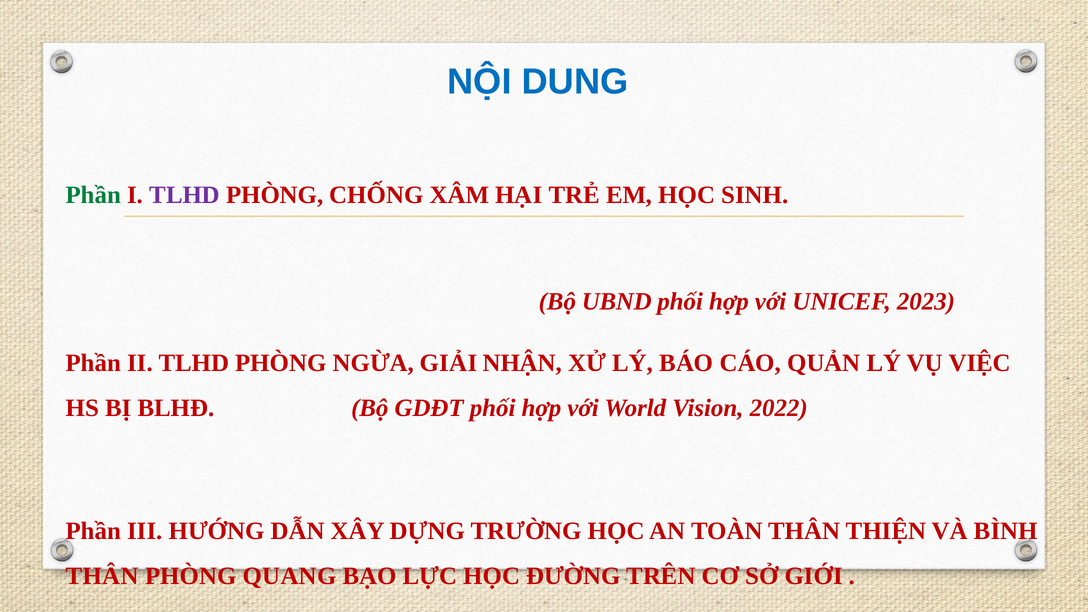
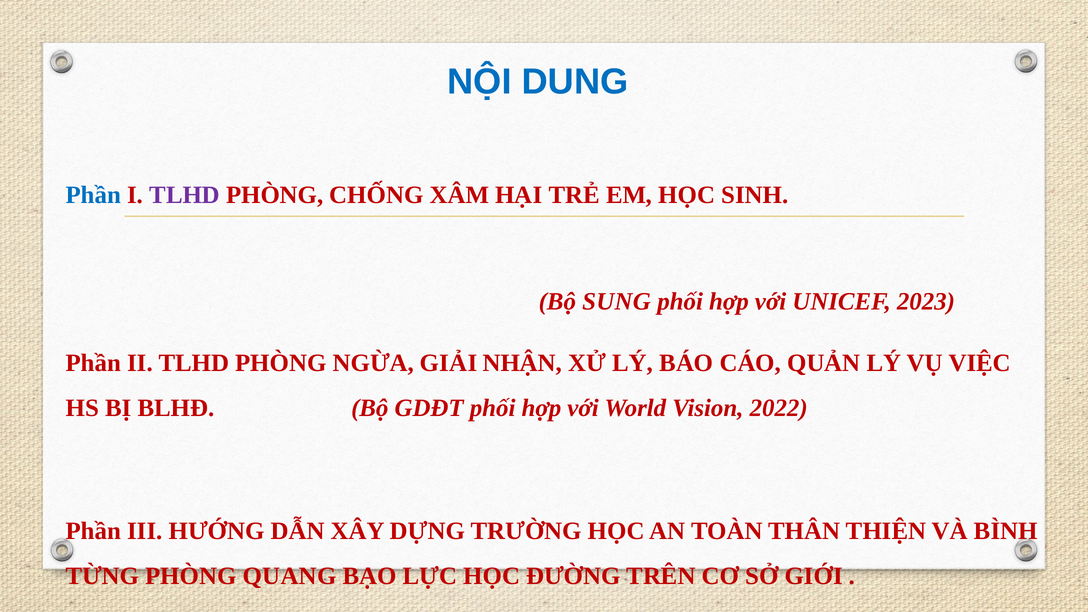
Phần at (93, 195) colour: green -> blue
UBND: UBND -> SUNG
THÂN at (102, 576): THÂN -> TỪNG
